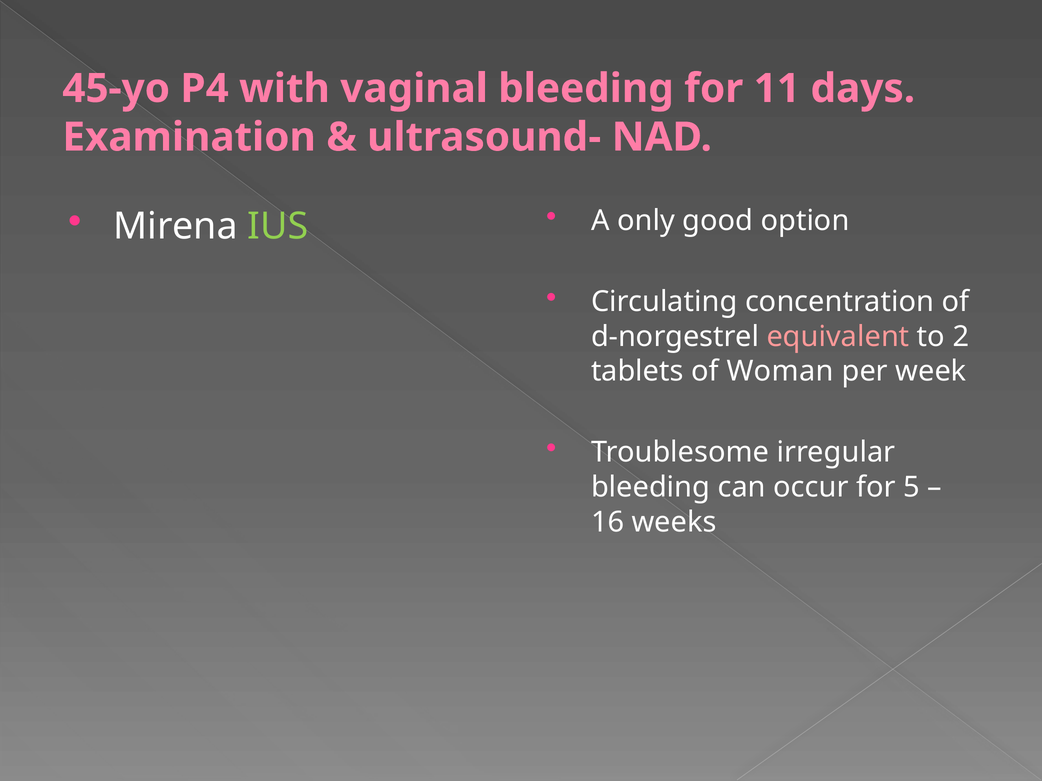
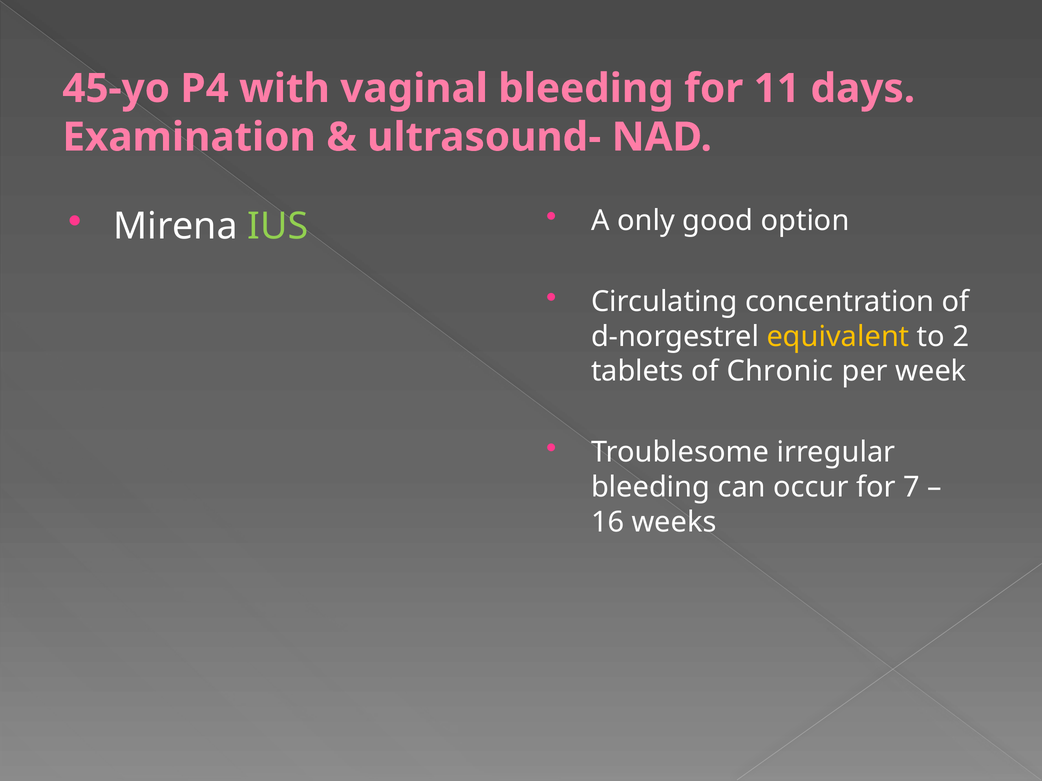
equivalent colour: pink -> yellow
Woman: Woman -> Chronic
5: 5 -> 7
